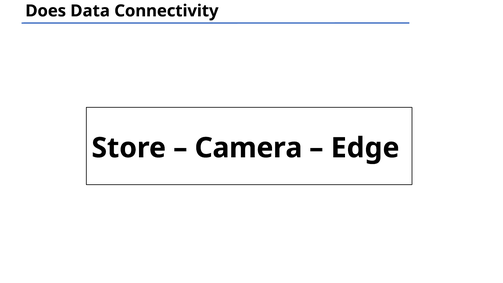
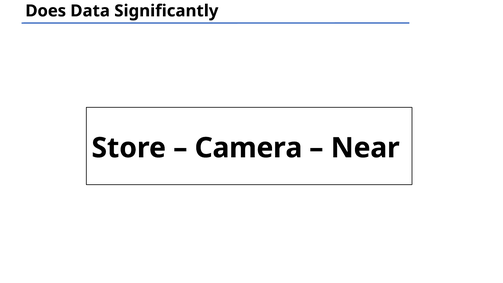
Connectivity: Connectivity -> Significantly
Edge: Edge -> Near
